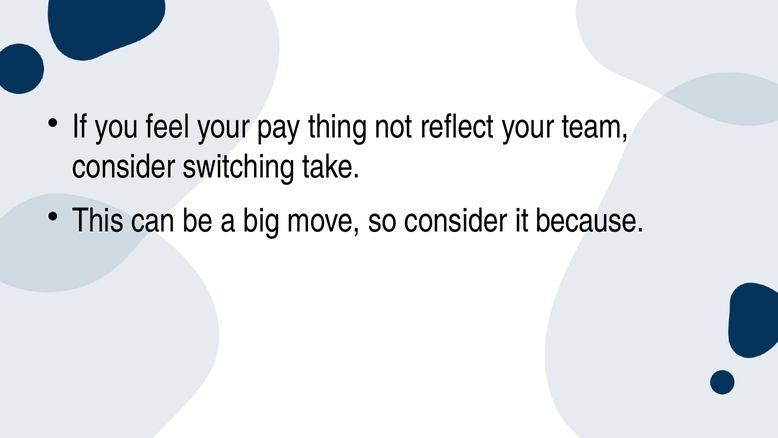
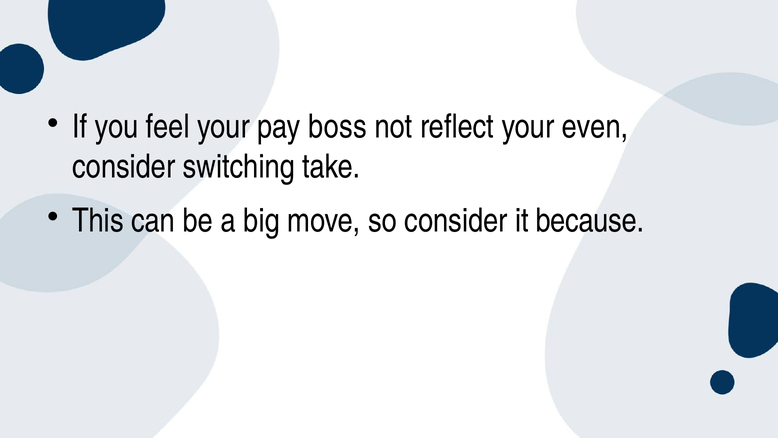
thing: thing -> boss
team: team -> even
